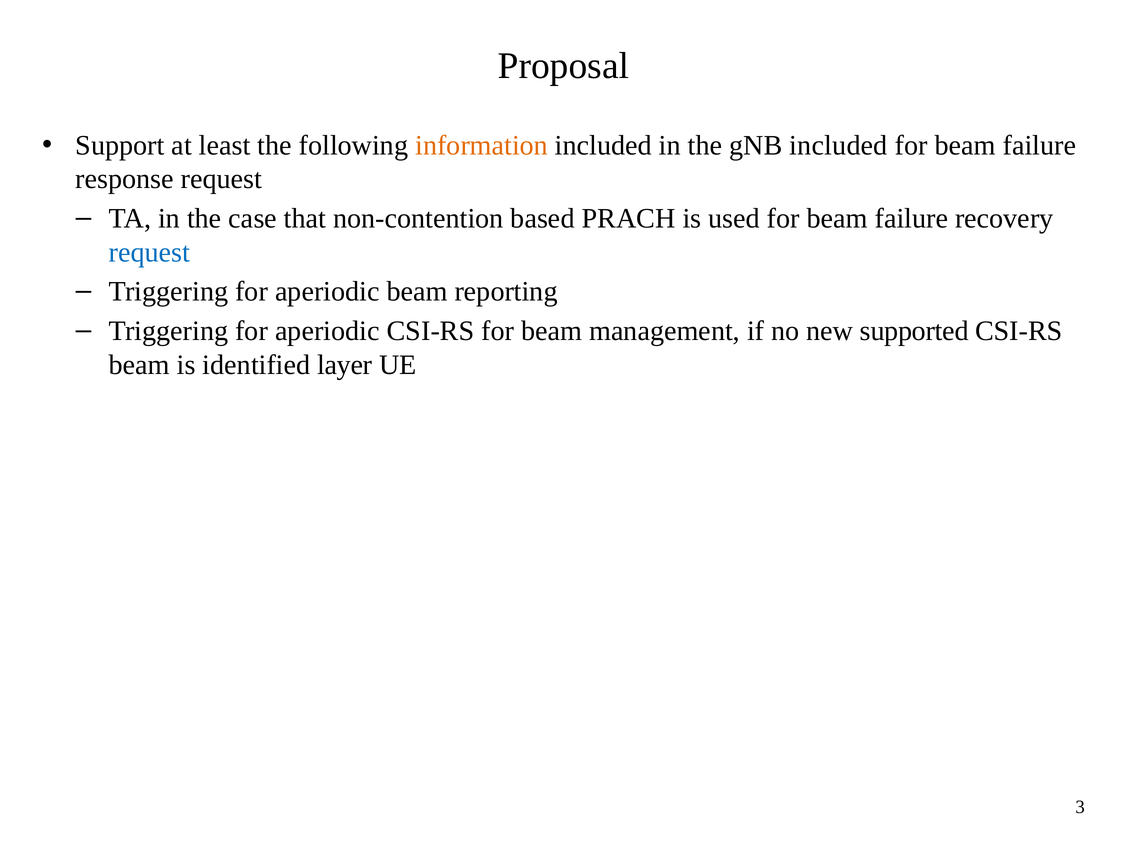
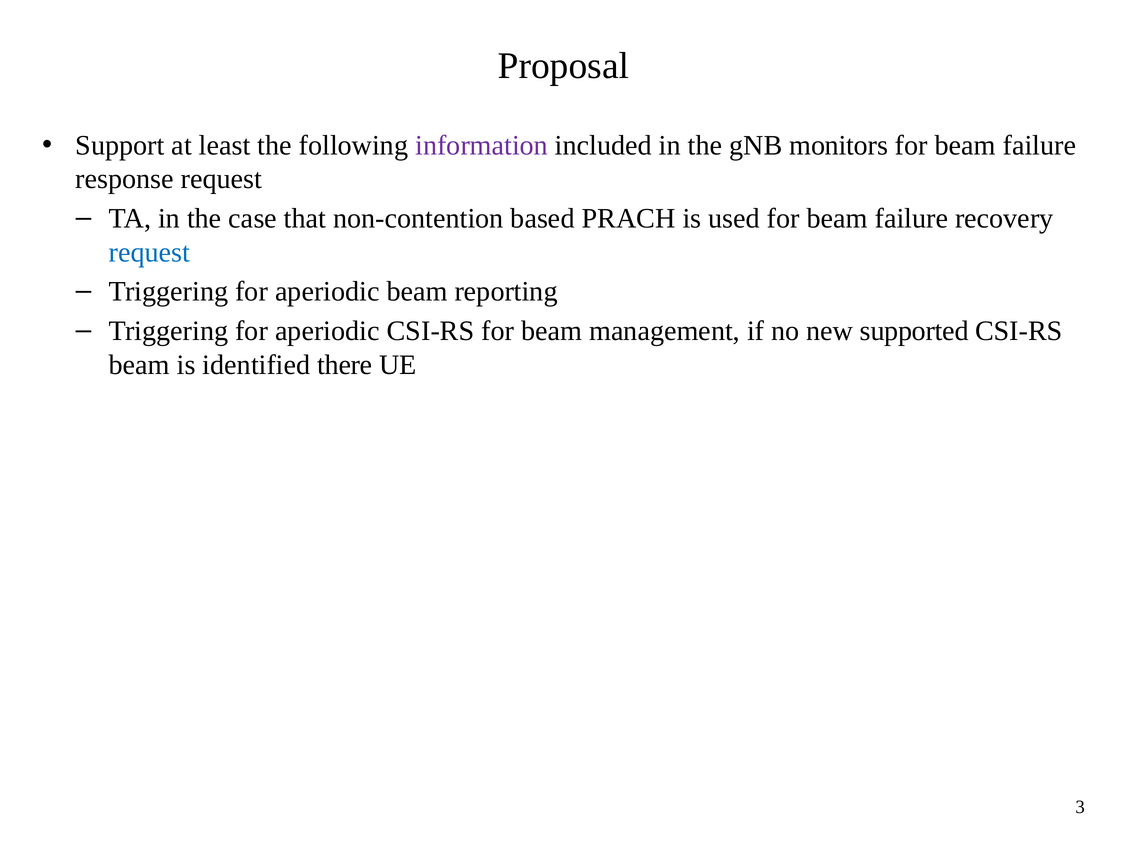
information colour: orange -> purple
gNB included: included -> monitors
layer: layer -> there
